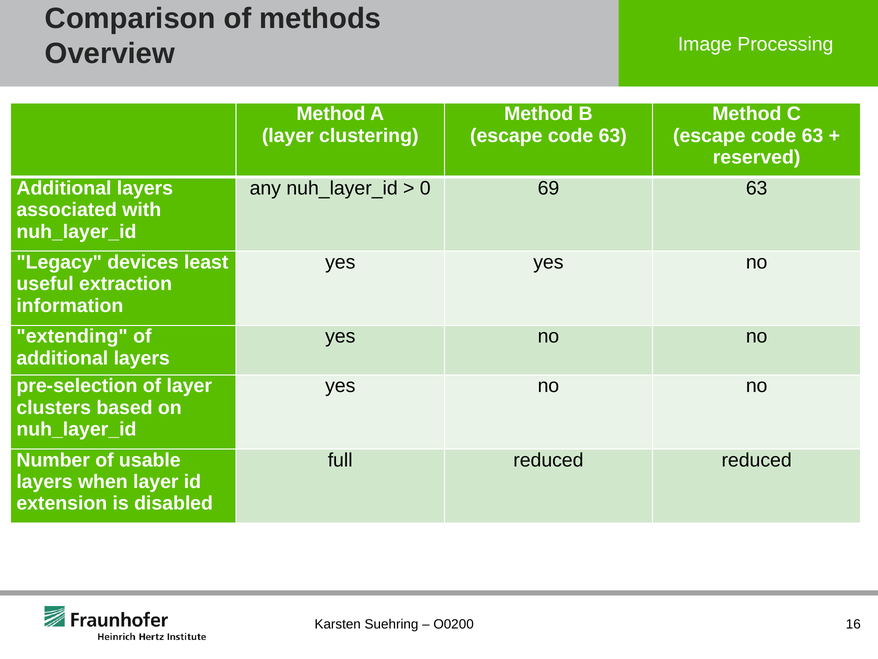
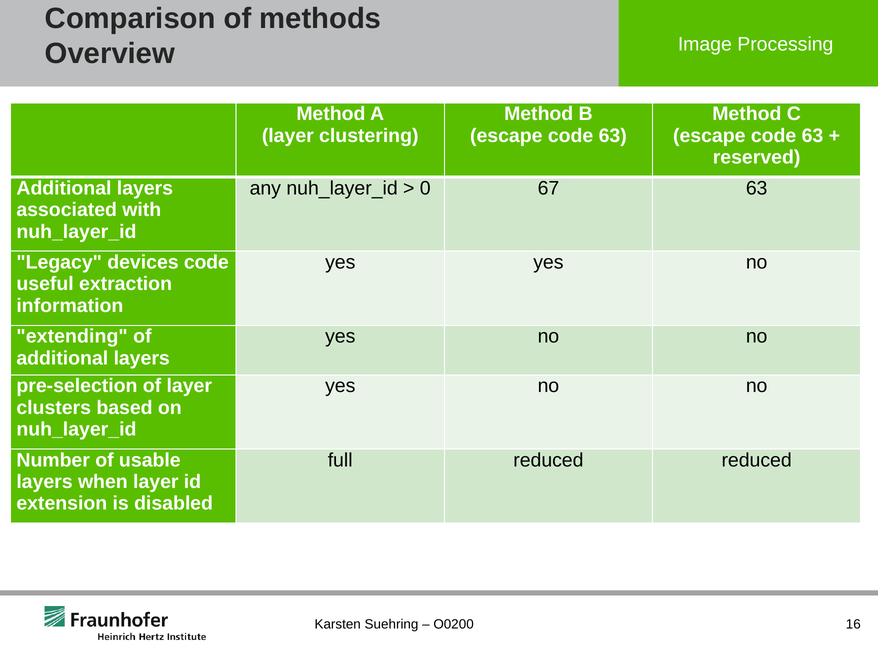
69: 69 -> 67
devices least: least -> code
